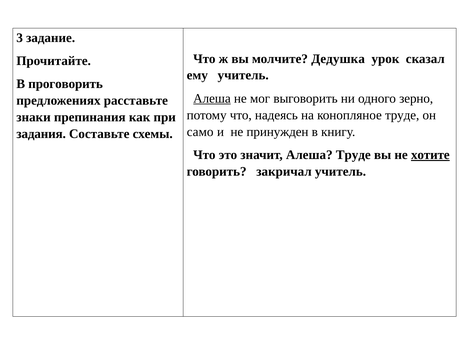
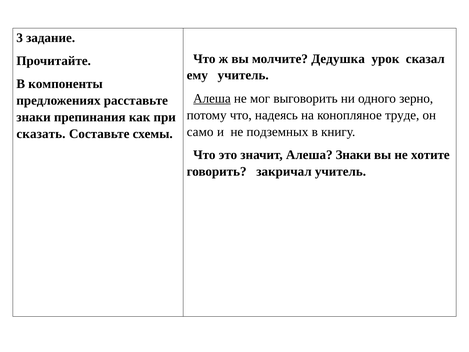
проговорить: проговорить -> компоненты
принужден: принужден -> подземных
задания: задания -> сказать
Алеша Труде: Труде -> Знаки
хотите underline: present -> none
